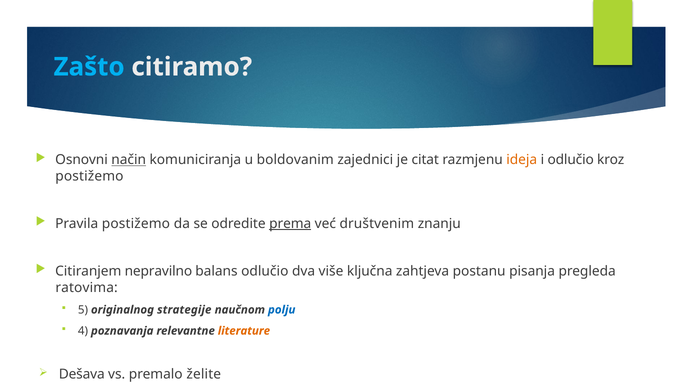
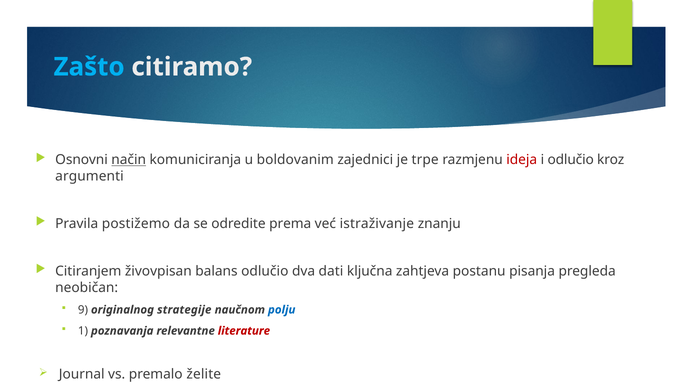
citat: citat -> trpe
ideja colour: orange -> red
postižemo at (89, 176): postižemo -> argumenti
prema underline: present -> none
društvenim: društvenim -> istraživanje
nepravilno: nepravilno -> živovpisan
više: više -> dati
ratovima: ratovima -> neobičan
5: 5 -> 9
4: 4 -> 1
literature colour: orange -> red
Dešava: Dešava -> Journal
